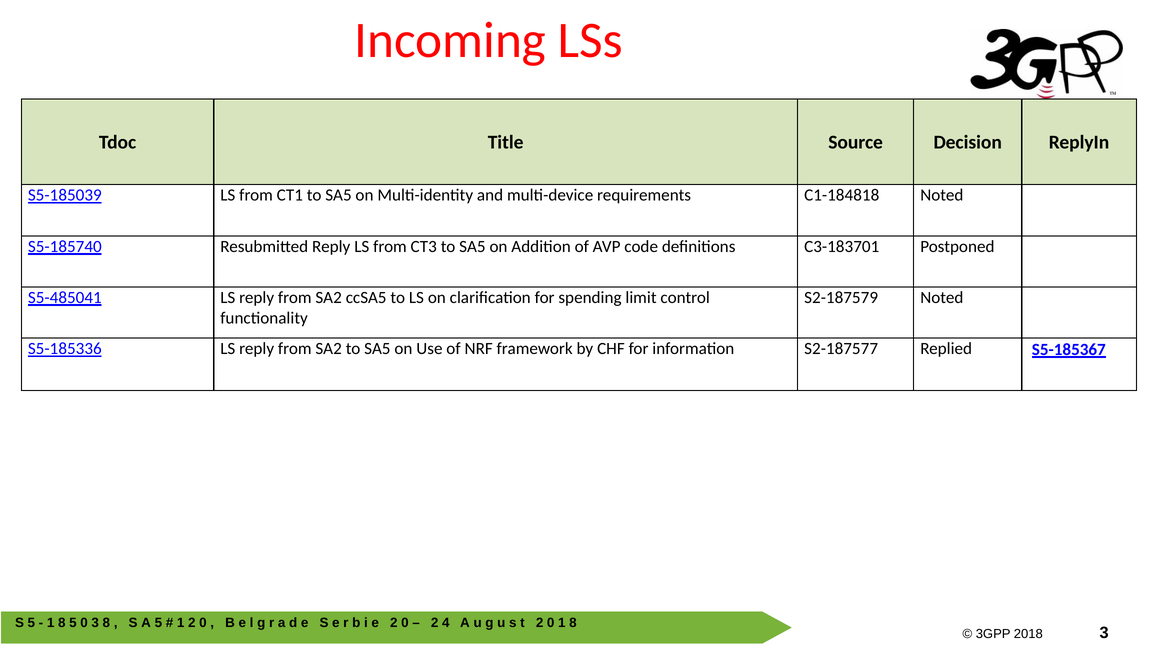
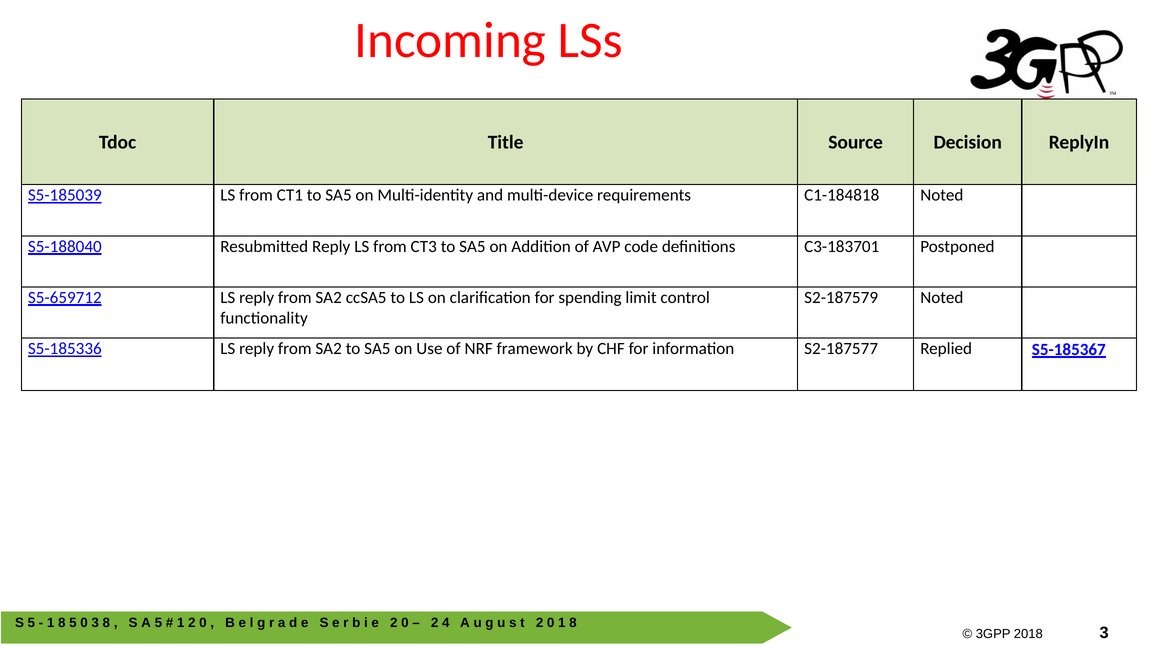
S5-185740: S5-185740 -> S5-188040
S5-485041: S5-485041 -> S5-659712
